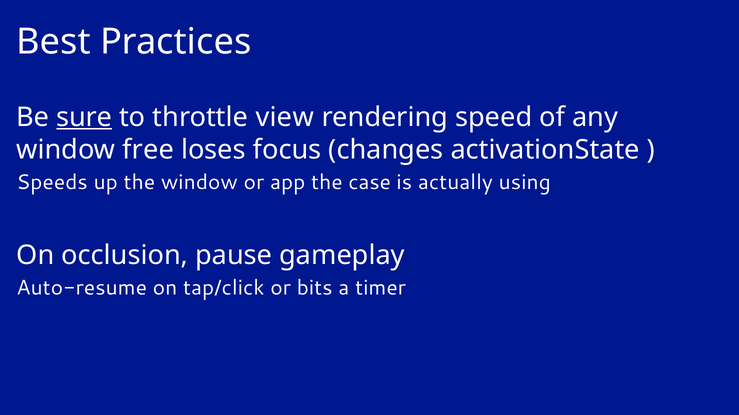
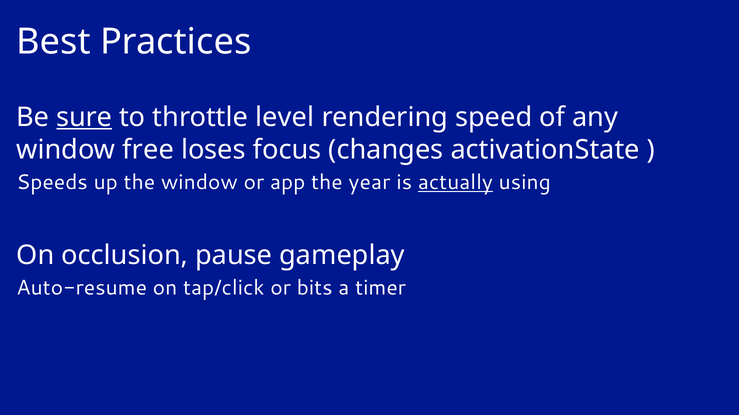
view: view -> level
case: case -> year
actually underline: none -> present
